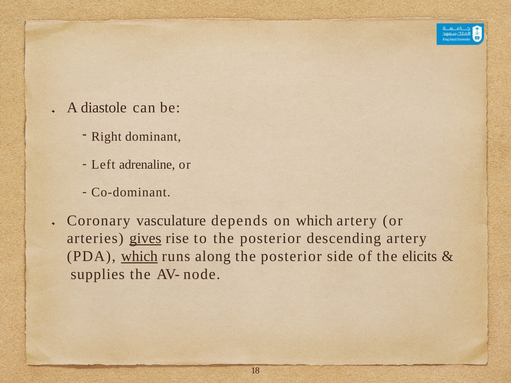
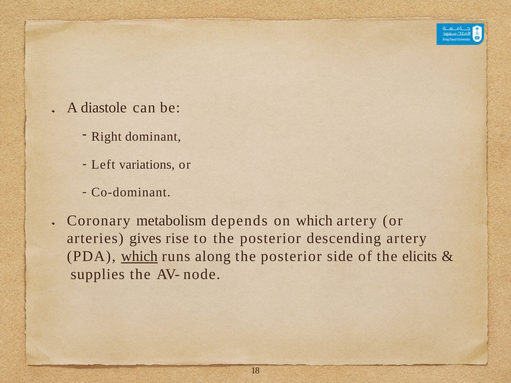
adrenaline: adrenaline -> variations
vasculature: vasculature -> metabolism
gives underline: present -> none
